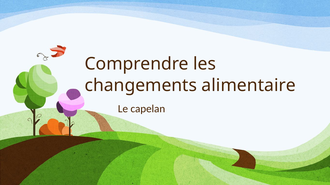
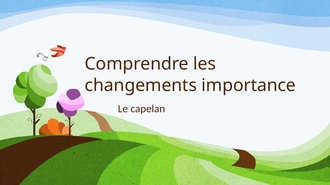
alimentaire: alimentaire -> importance
